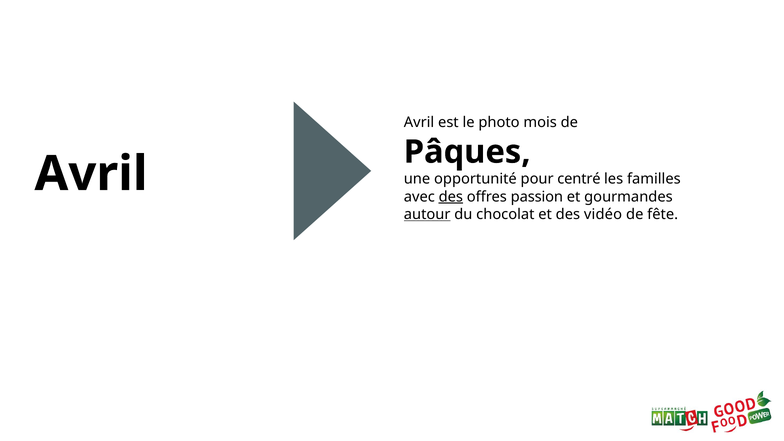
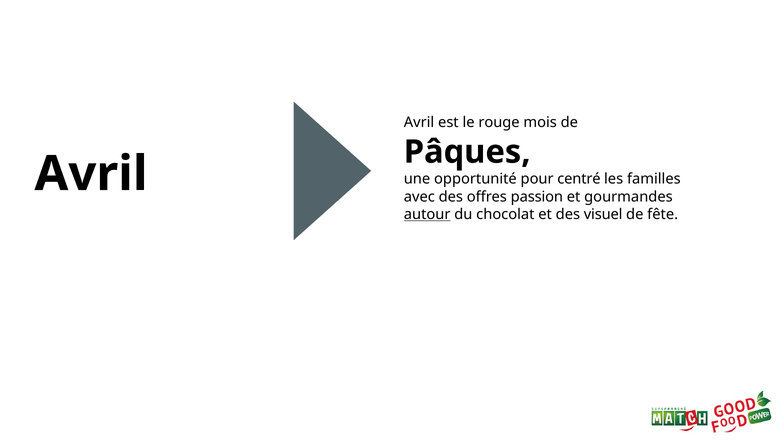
photo: photo -> rouge
des at (451, 197) underline: present -> none
vidéo: vidéo -> visuel
